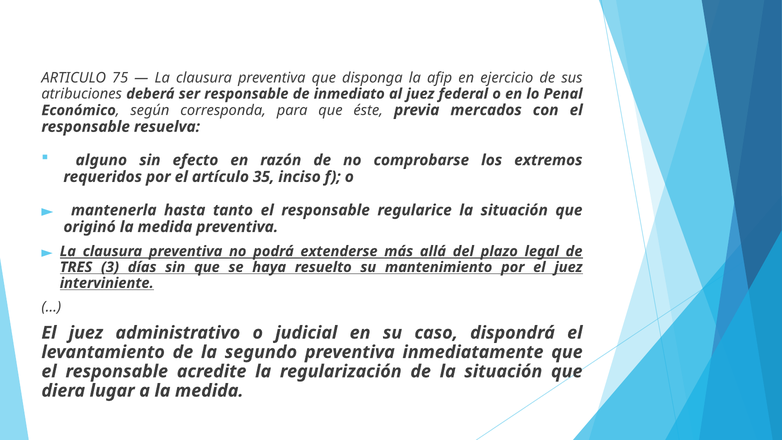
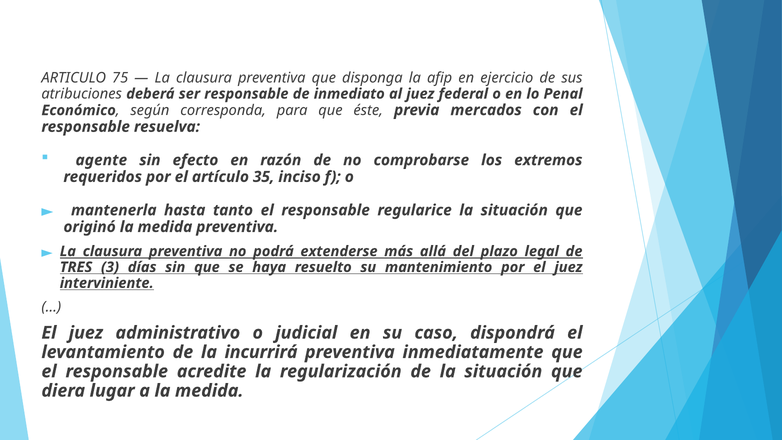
alguno: alguno -> agente
segundo: segundo -> incurrirá
